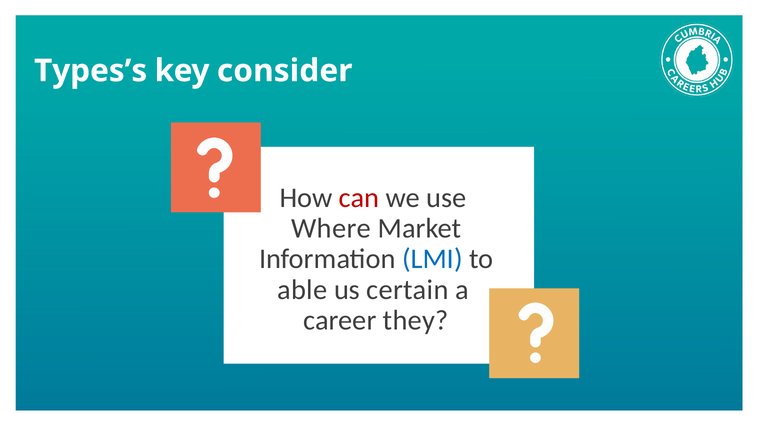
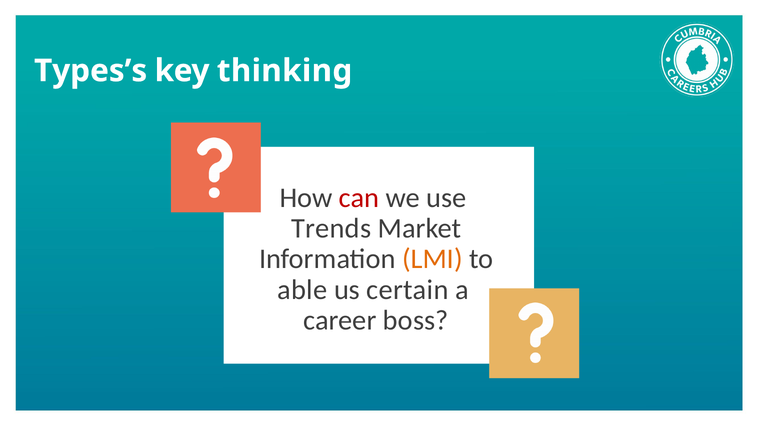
consider: consider -> thinking
Where: Where -> Trends
LMI colour: blue -> orange
they: they -> boss
